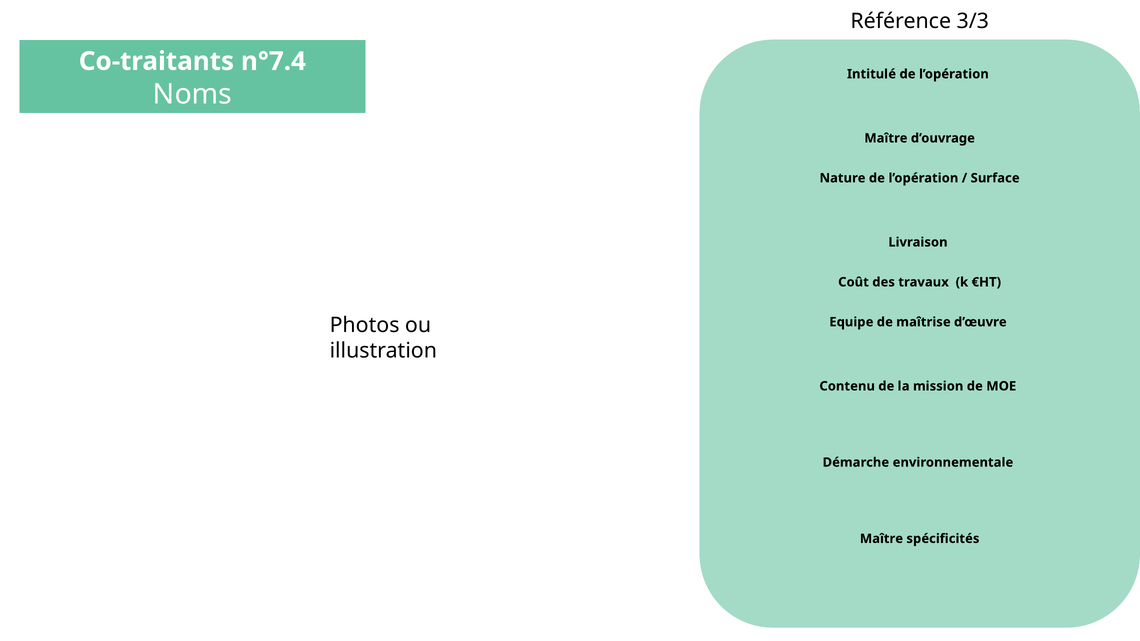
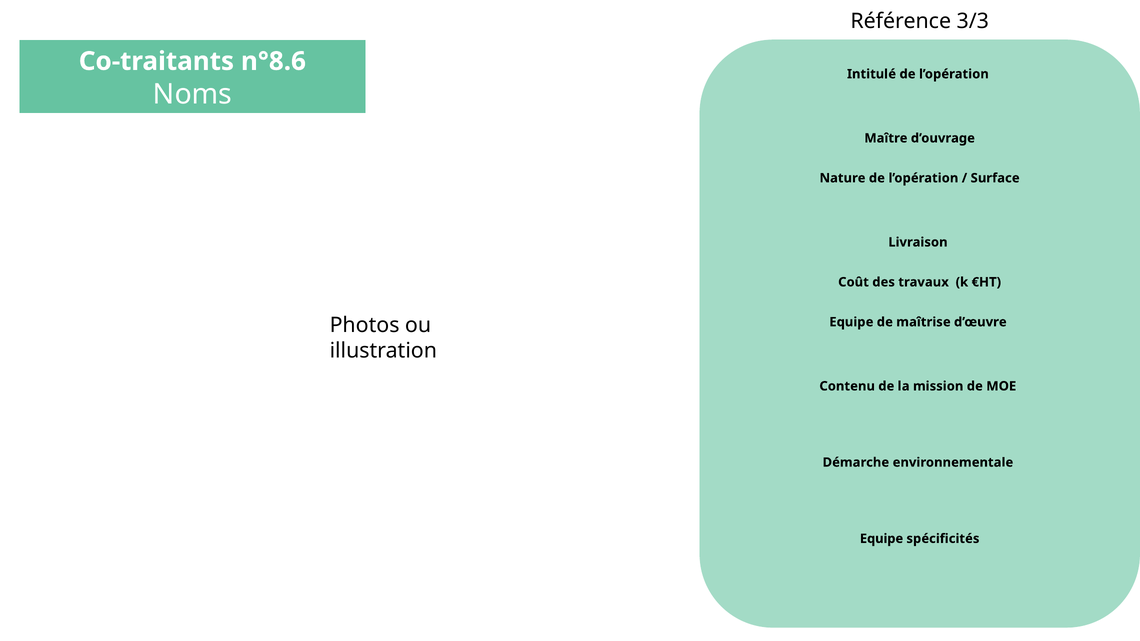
n°7.4: n°7.4 -> n°8.6
Maître at (881, 539): Maître -> Equipe
